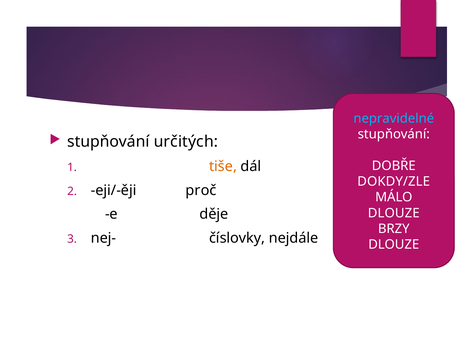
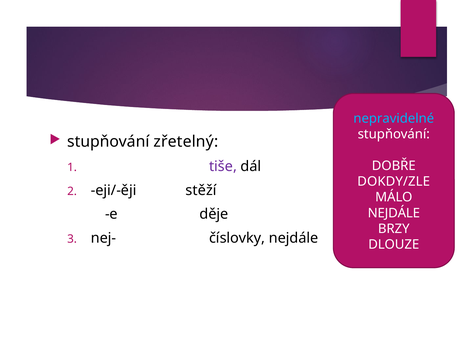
určitých: určitých -> zřetelný
tiše colour: orange -> purple
proč: proč -> stěží
DLOUZE at (394, 213): DLOUZE -> NEJDÁLE
